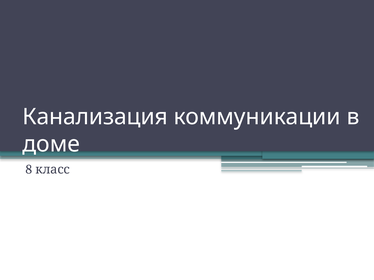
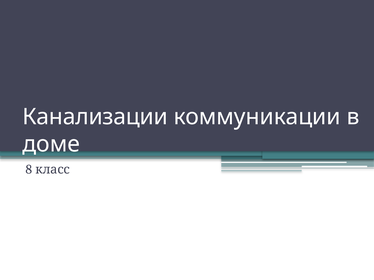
Канализация: Канализация -> Канализации
